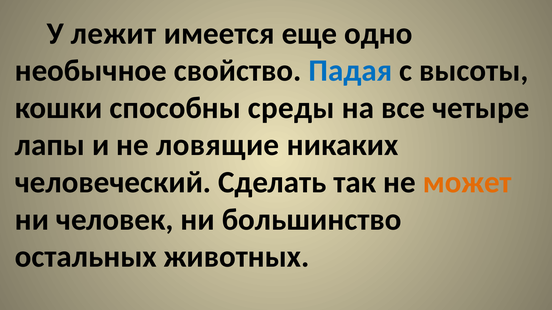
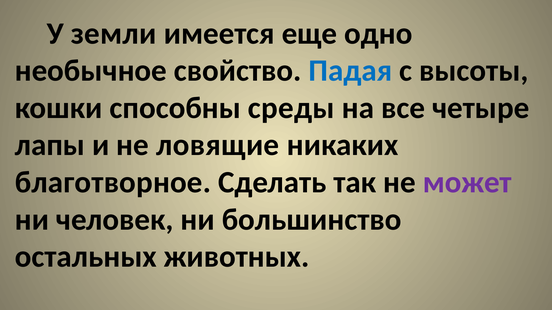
лежит: лежит -> земли
человеческий: человеческий -> благотворное
может colour: orange -> purple
